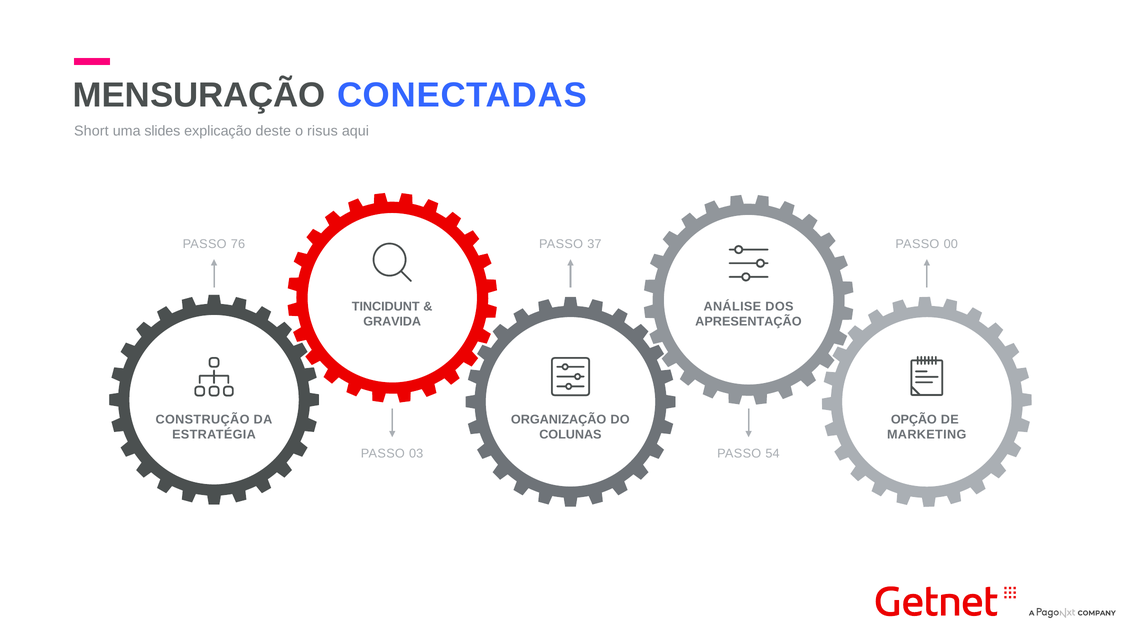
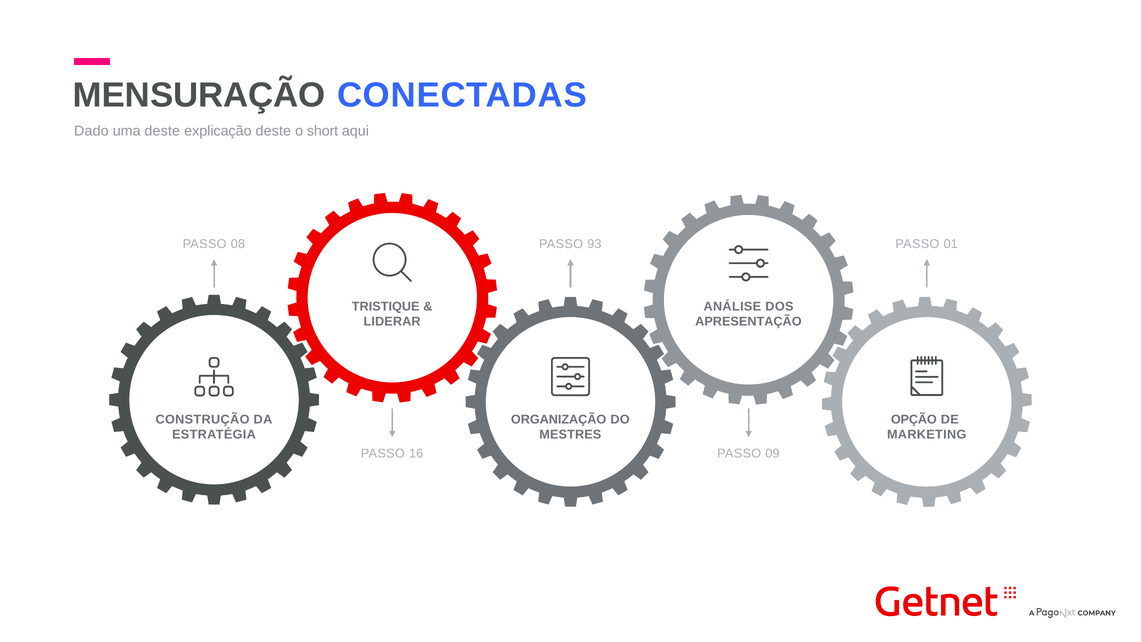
Short: Short -> Dado
uma slides: slides -> deste
risus: risus -> short
76: 76 -> 08
37: 37 -> 93
00: 00 -> 01
TINCIDUNT: TINCIDUNT -> TRISTIQUE
GRAVIDA: GRAVIDA -> LIDERAR
COLUNAS: COLUNAS -> MESTRES
03: 03 -> 16
54: 54 -> 09
